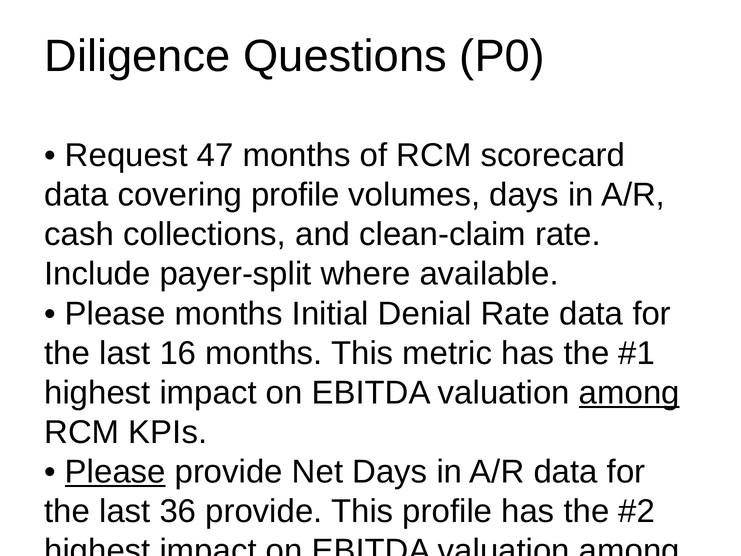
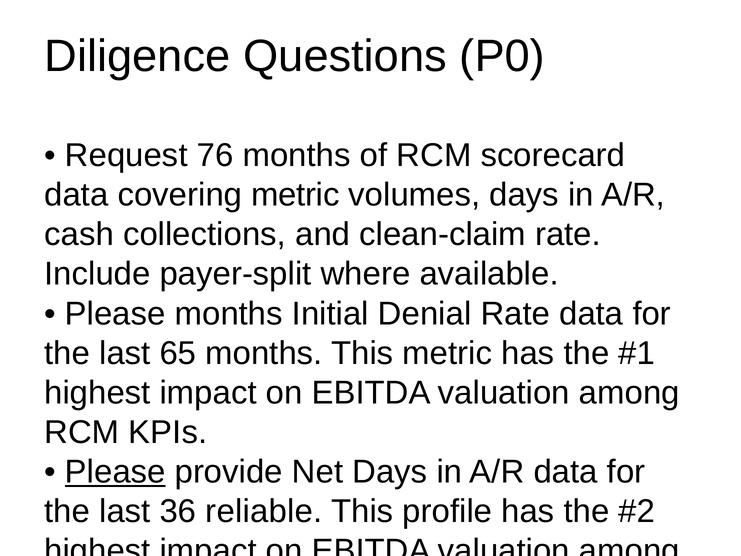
47: 47 -> 76
covering profile: profile -> metric
16: 16 -> 65
among at (629, 393) underline: present -> none
36 provide: provide -> reliable
